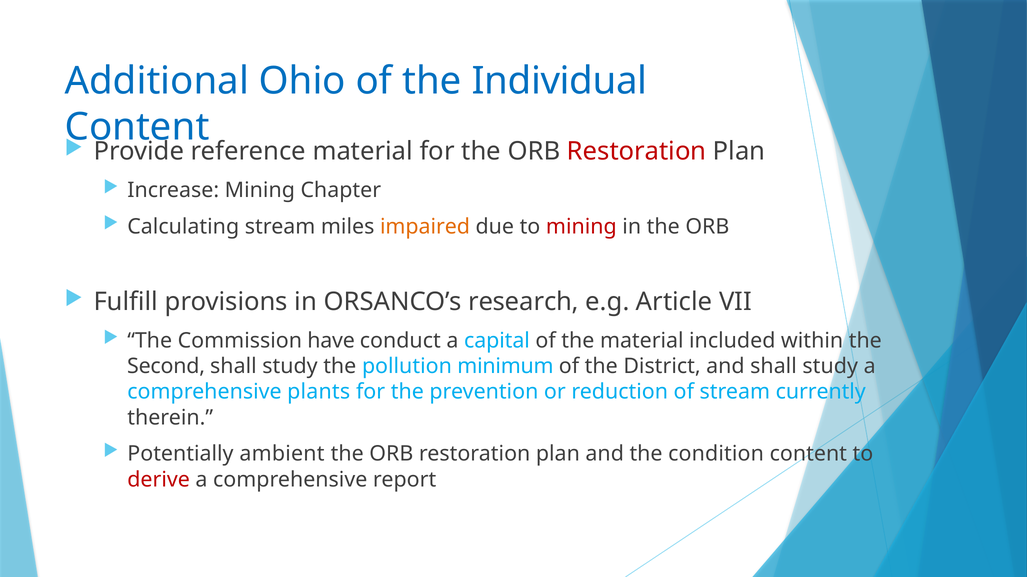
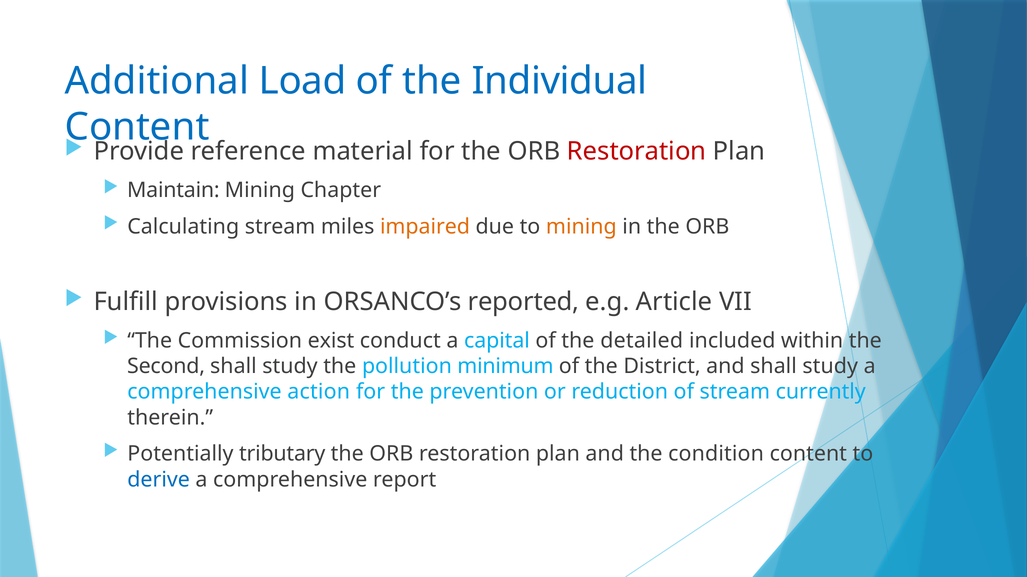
Ohio: Ohio -> Load
Increase: Increase -> Maintain
mining at (581, 227) colour: red -> orange
research: research -> reported
have: have -> exist
the material: material -> detailed
plants: plants -> action
ambient: ambient -> tributary
derive colour: red -> blue
